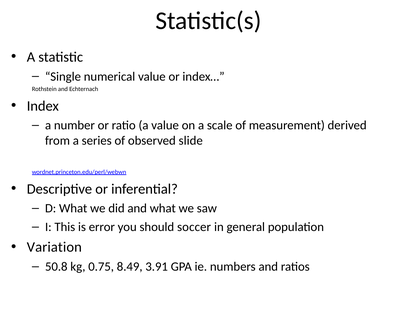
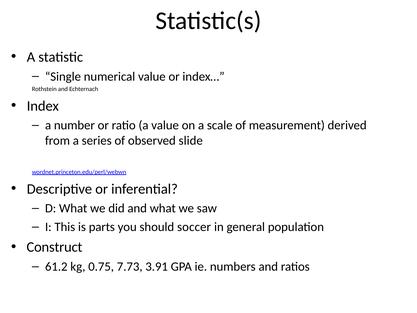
error: error -> parts
Variation: Variation -> Construct
50.8: 50.8 -> 61.2
8.49: 8.49 -> 7.73
